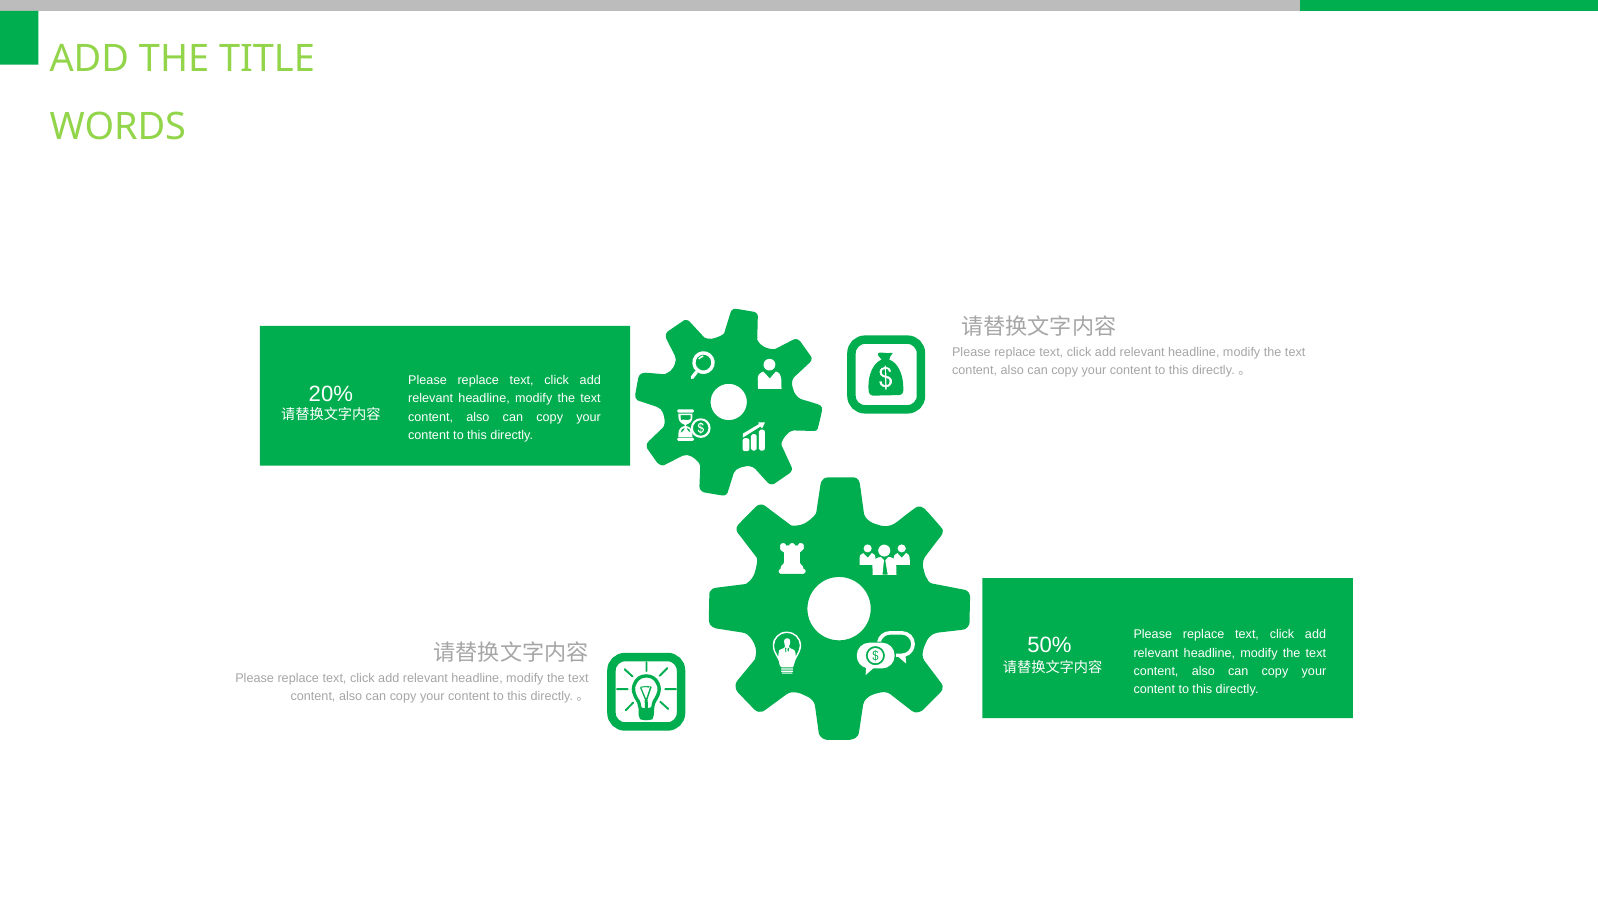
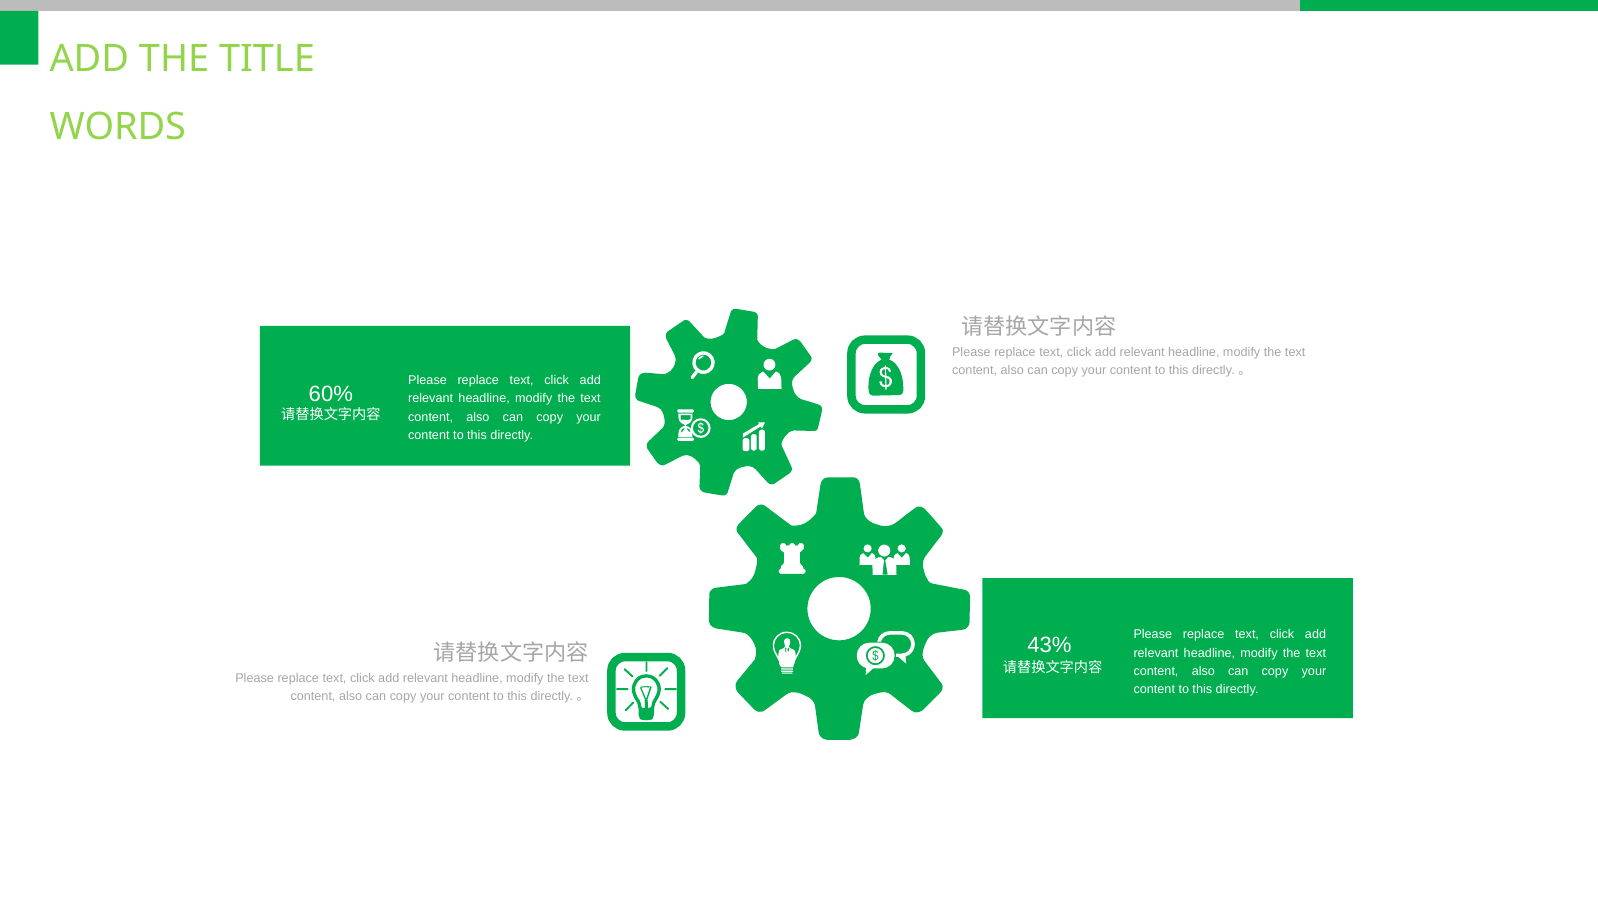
20%: 20% -> 60%
50%: 50% -> 43%
